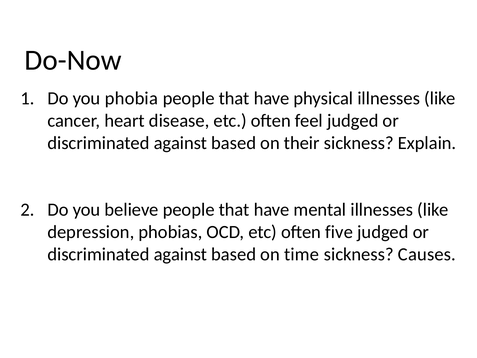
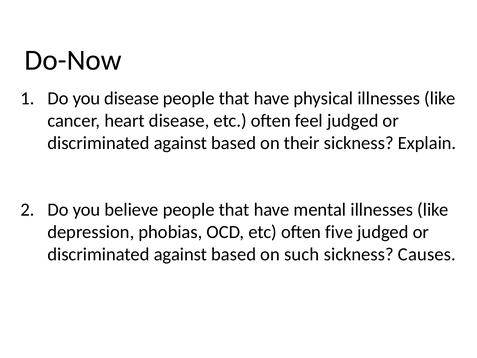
you phobia: phobia -> disease
time: time -> such
